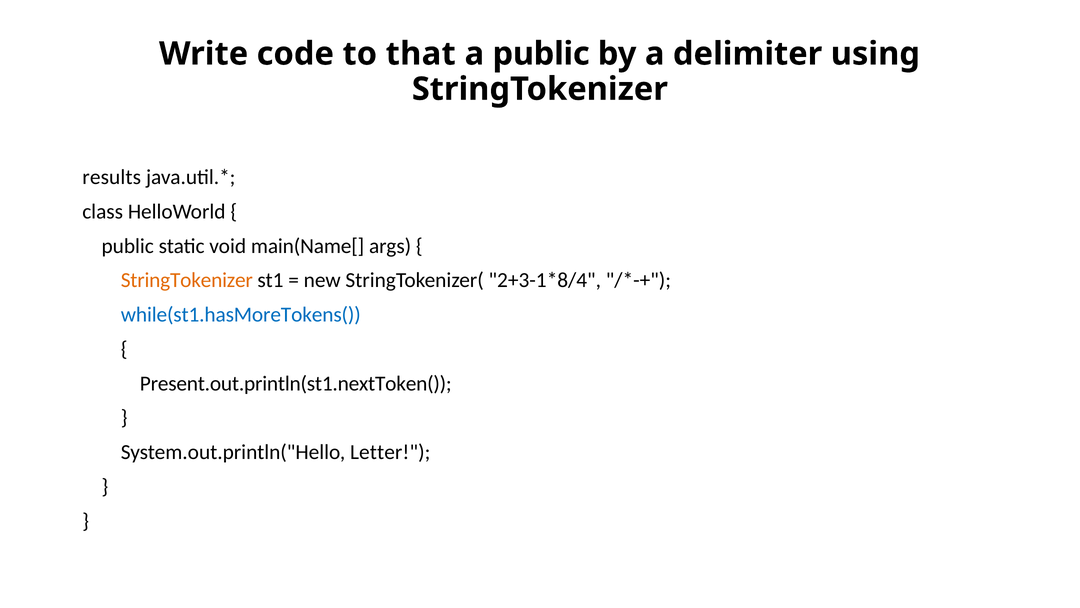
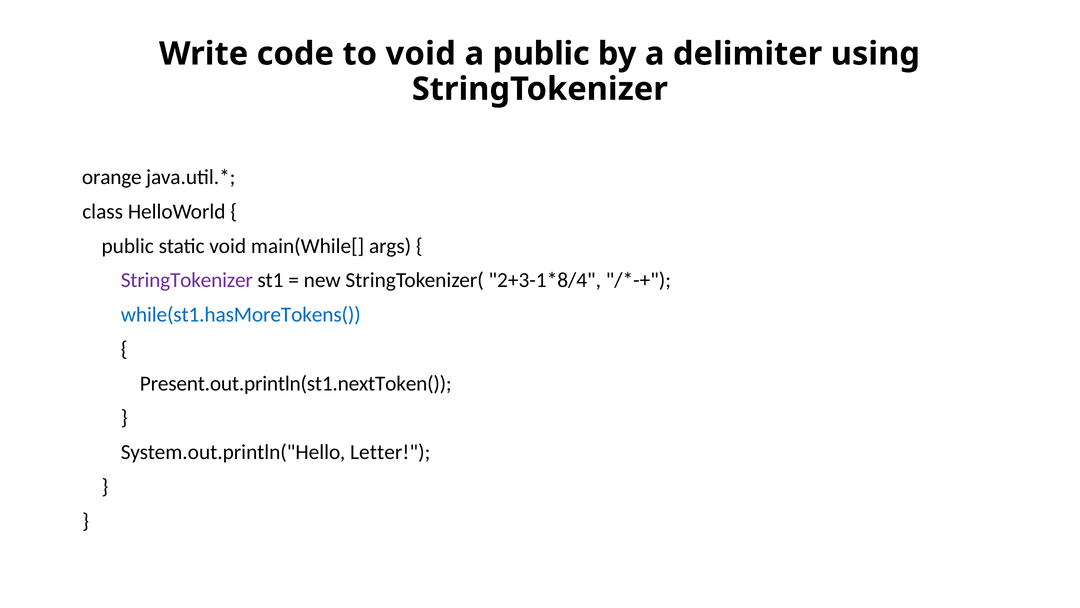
to that: that -> void
results: results -> orange
main(Name[: main(Name[ -> main(While[
StringTokenizer at (187, 280) colour: orange -> purple
